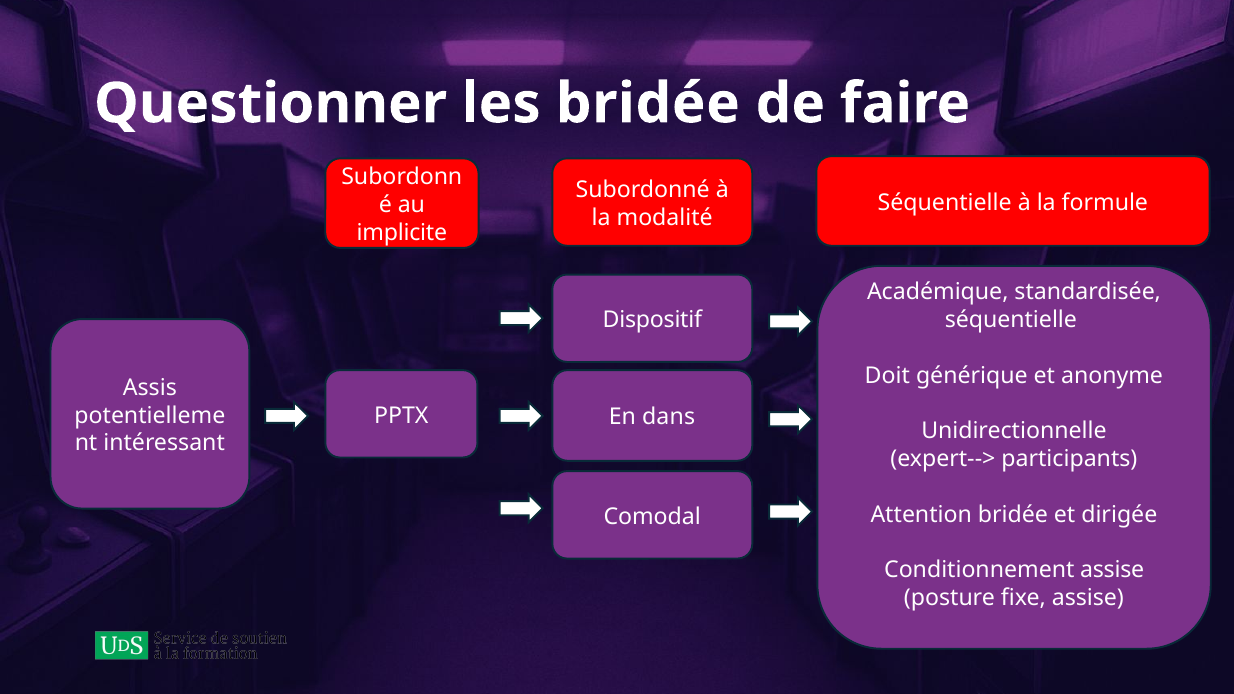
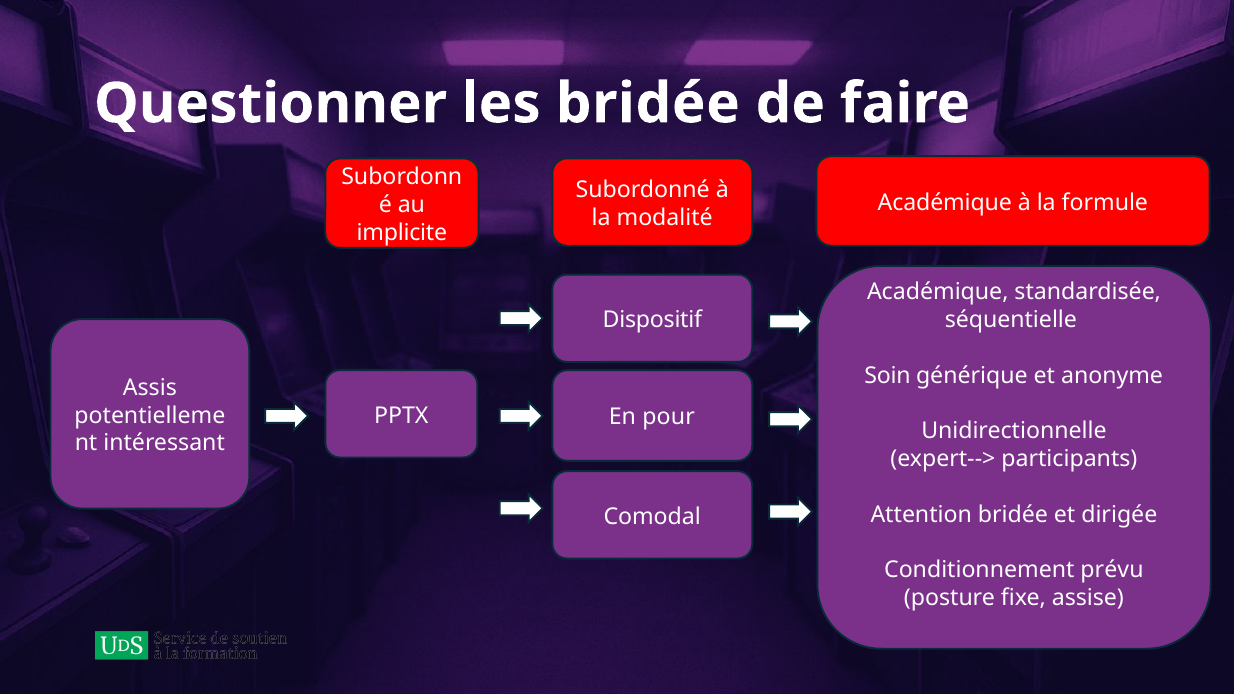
Séquentielle at (945, 203): Séquentielle -> Académique
Doit: Doit -> Soin
dans: dans -> pour
Conditionnement assise: assise -> prévu
